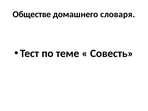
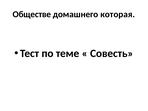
словаря: словаря -> которая
